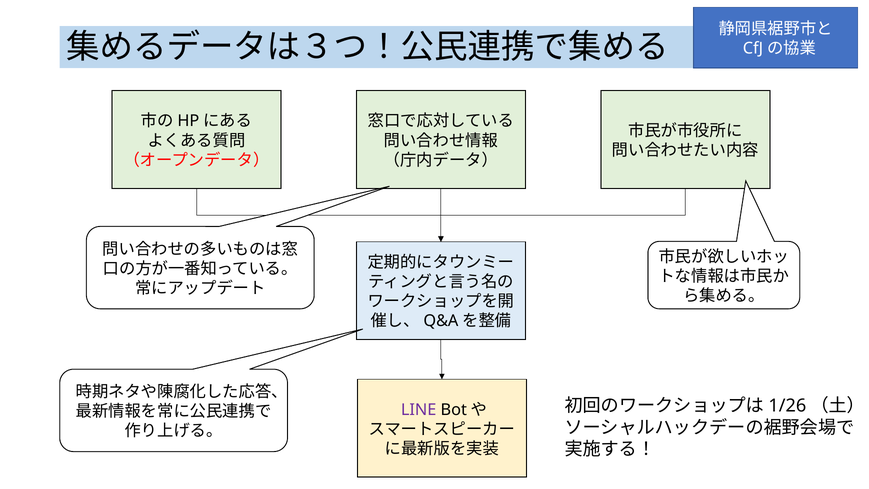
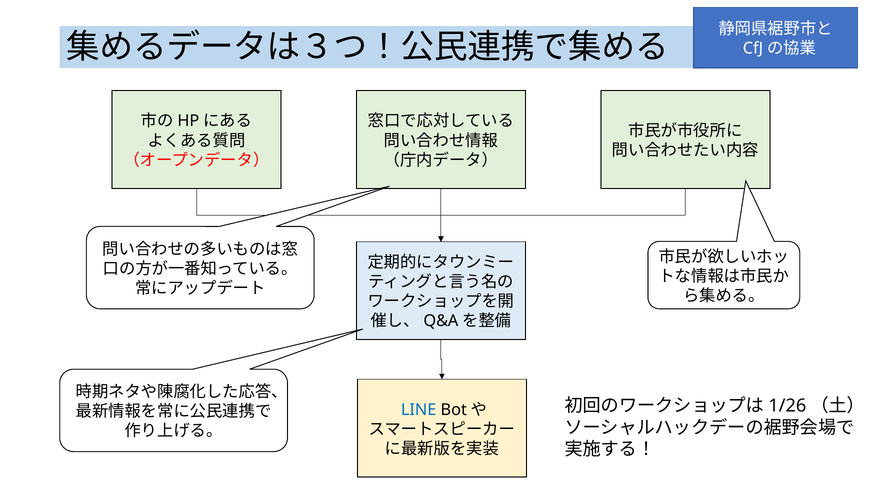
LINE colour: purple -> blue
